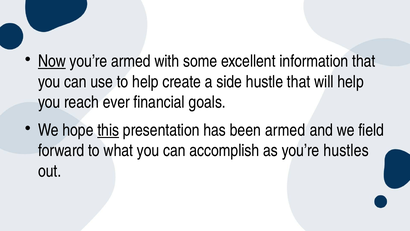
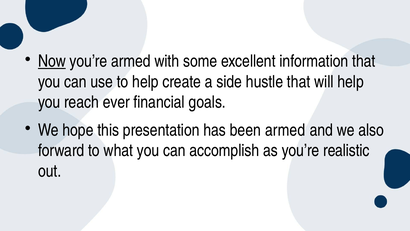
this underline: present -> none
field: field -> also
hustles: hustles -> realistic
